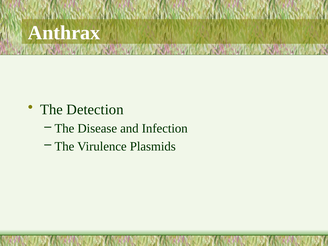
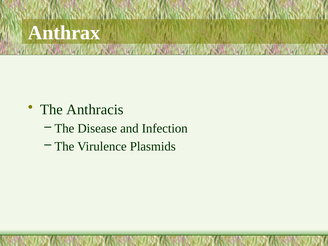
Detection: Detection -> Anthracis
